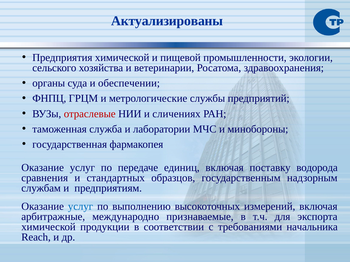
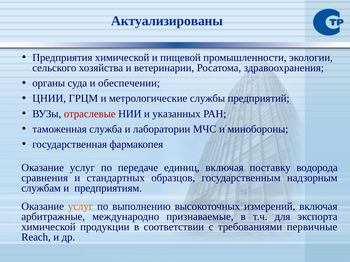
ФНПЦ: ФНПЦ -> ЦНИИ
сличениях: сличениях -> указанных
услуг at (81, 207) colour: blue -> orange
начальника: начальника -> первичные
